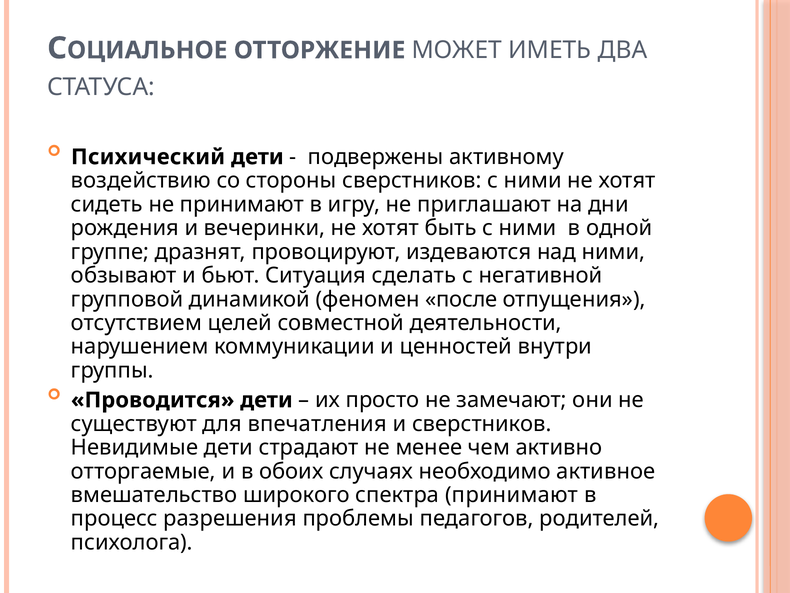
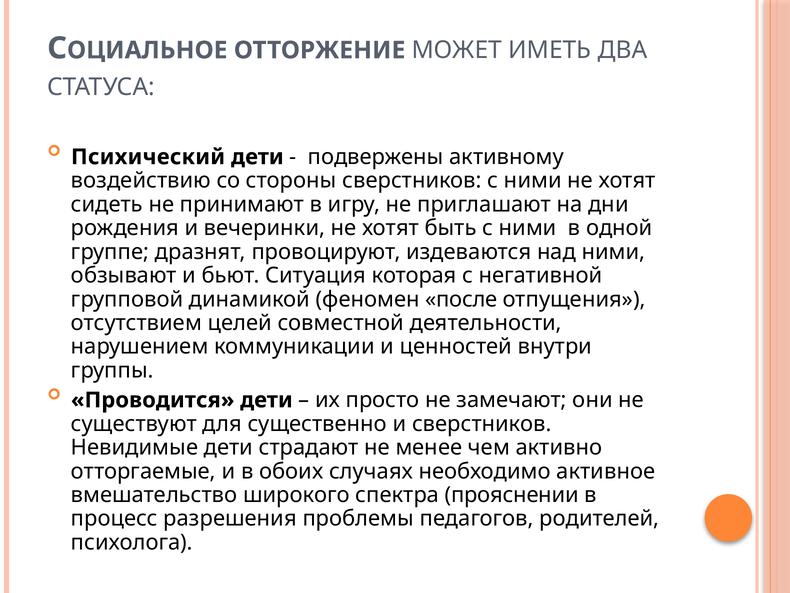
сделать: сделать -> которая
впечатления: впечатления -> существенно
спектра принимают: принимают -> прояснении
